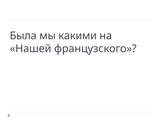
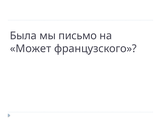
какими: какими -> письмо
Нашей: Нашей -> Может
